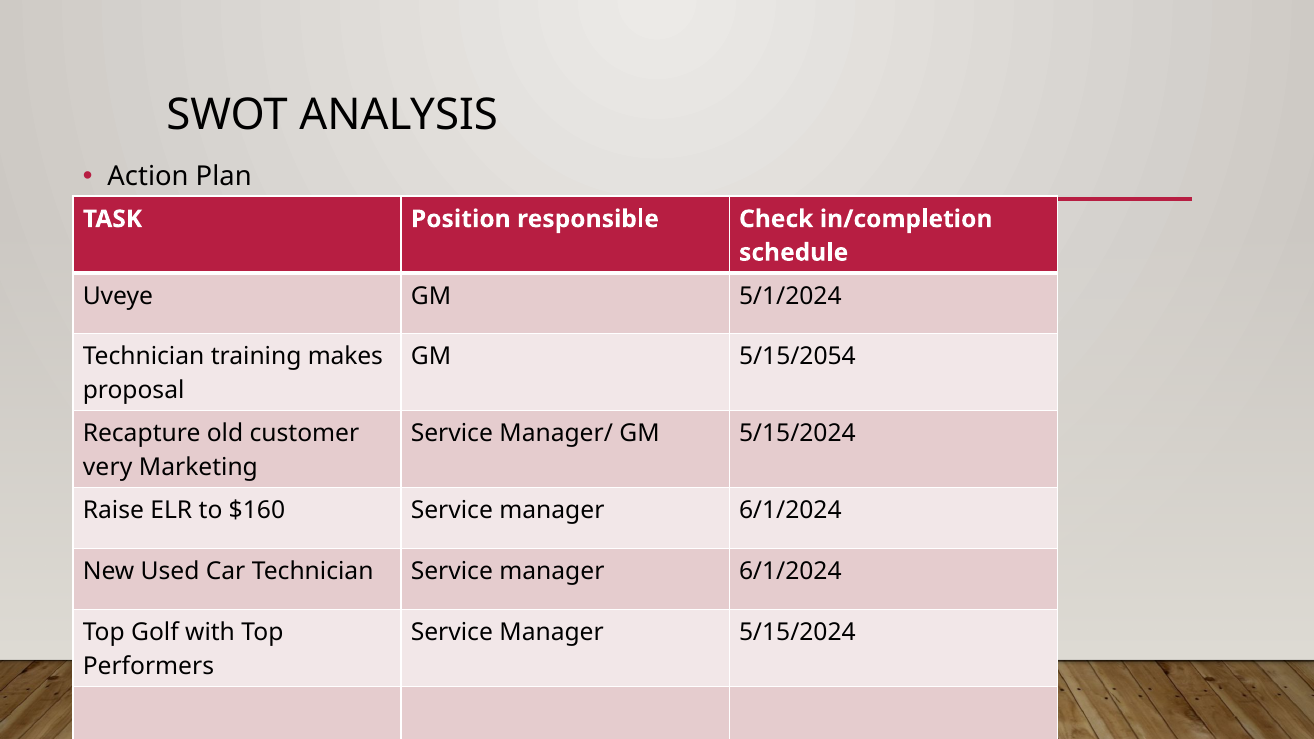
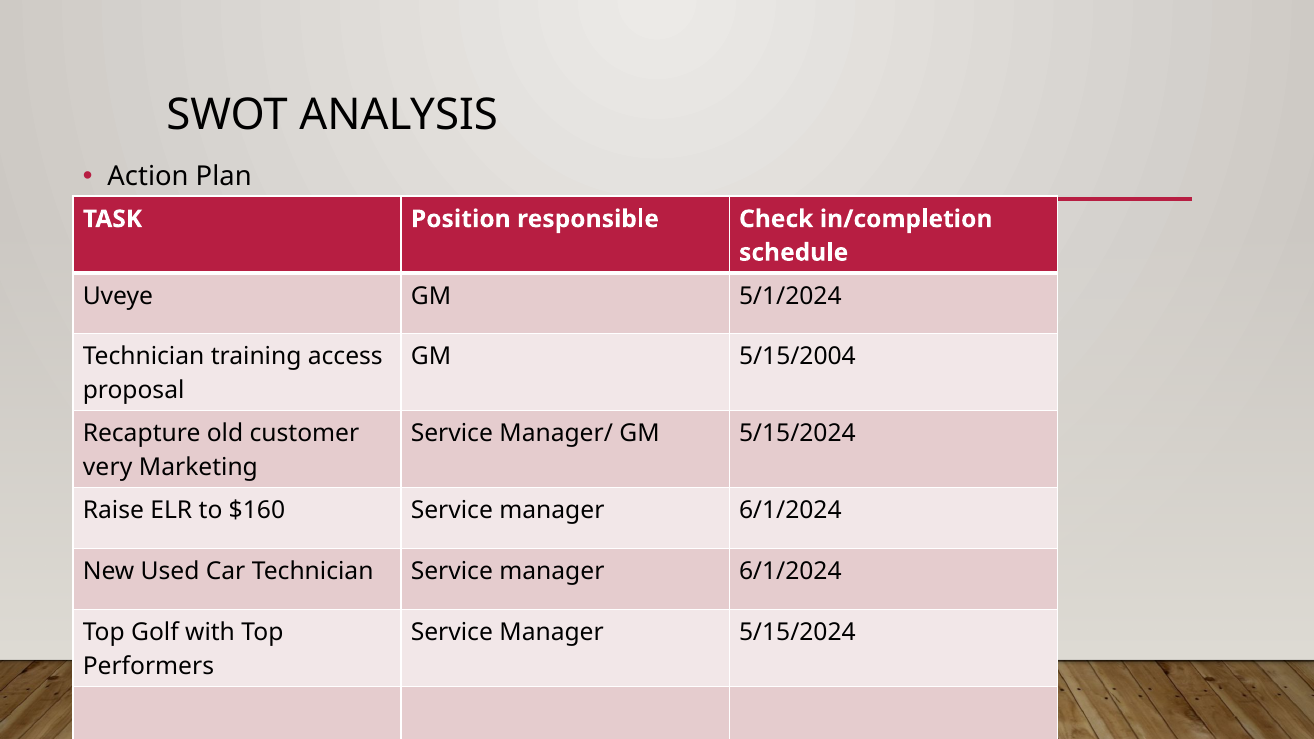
makes: makes -> access
5/15/2054: 5/15/2054 -> 5/15/2004
